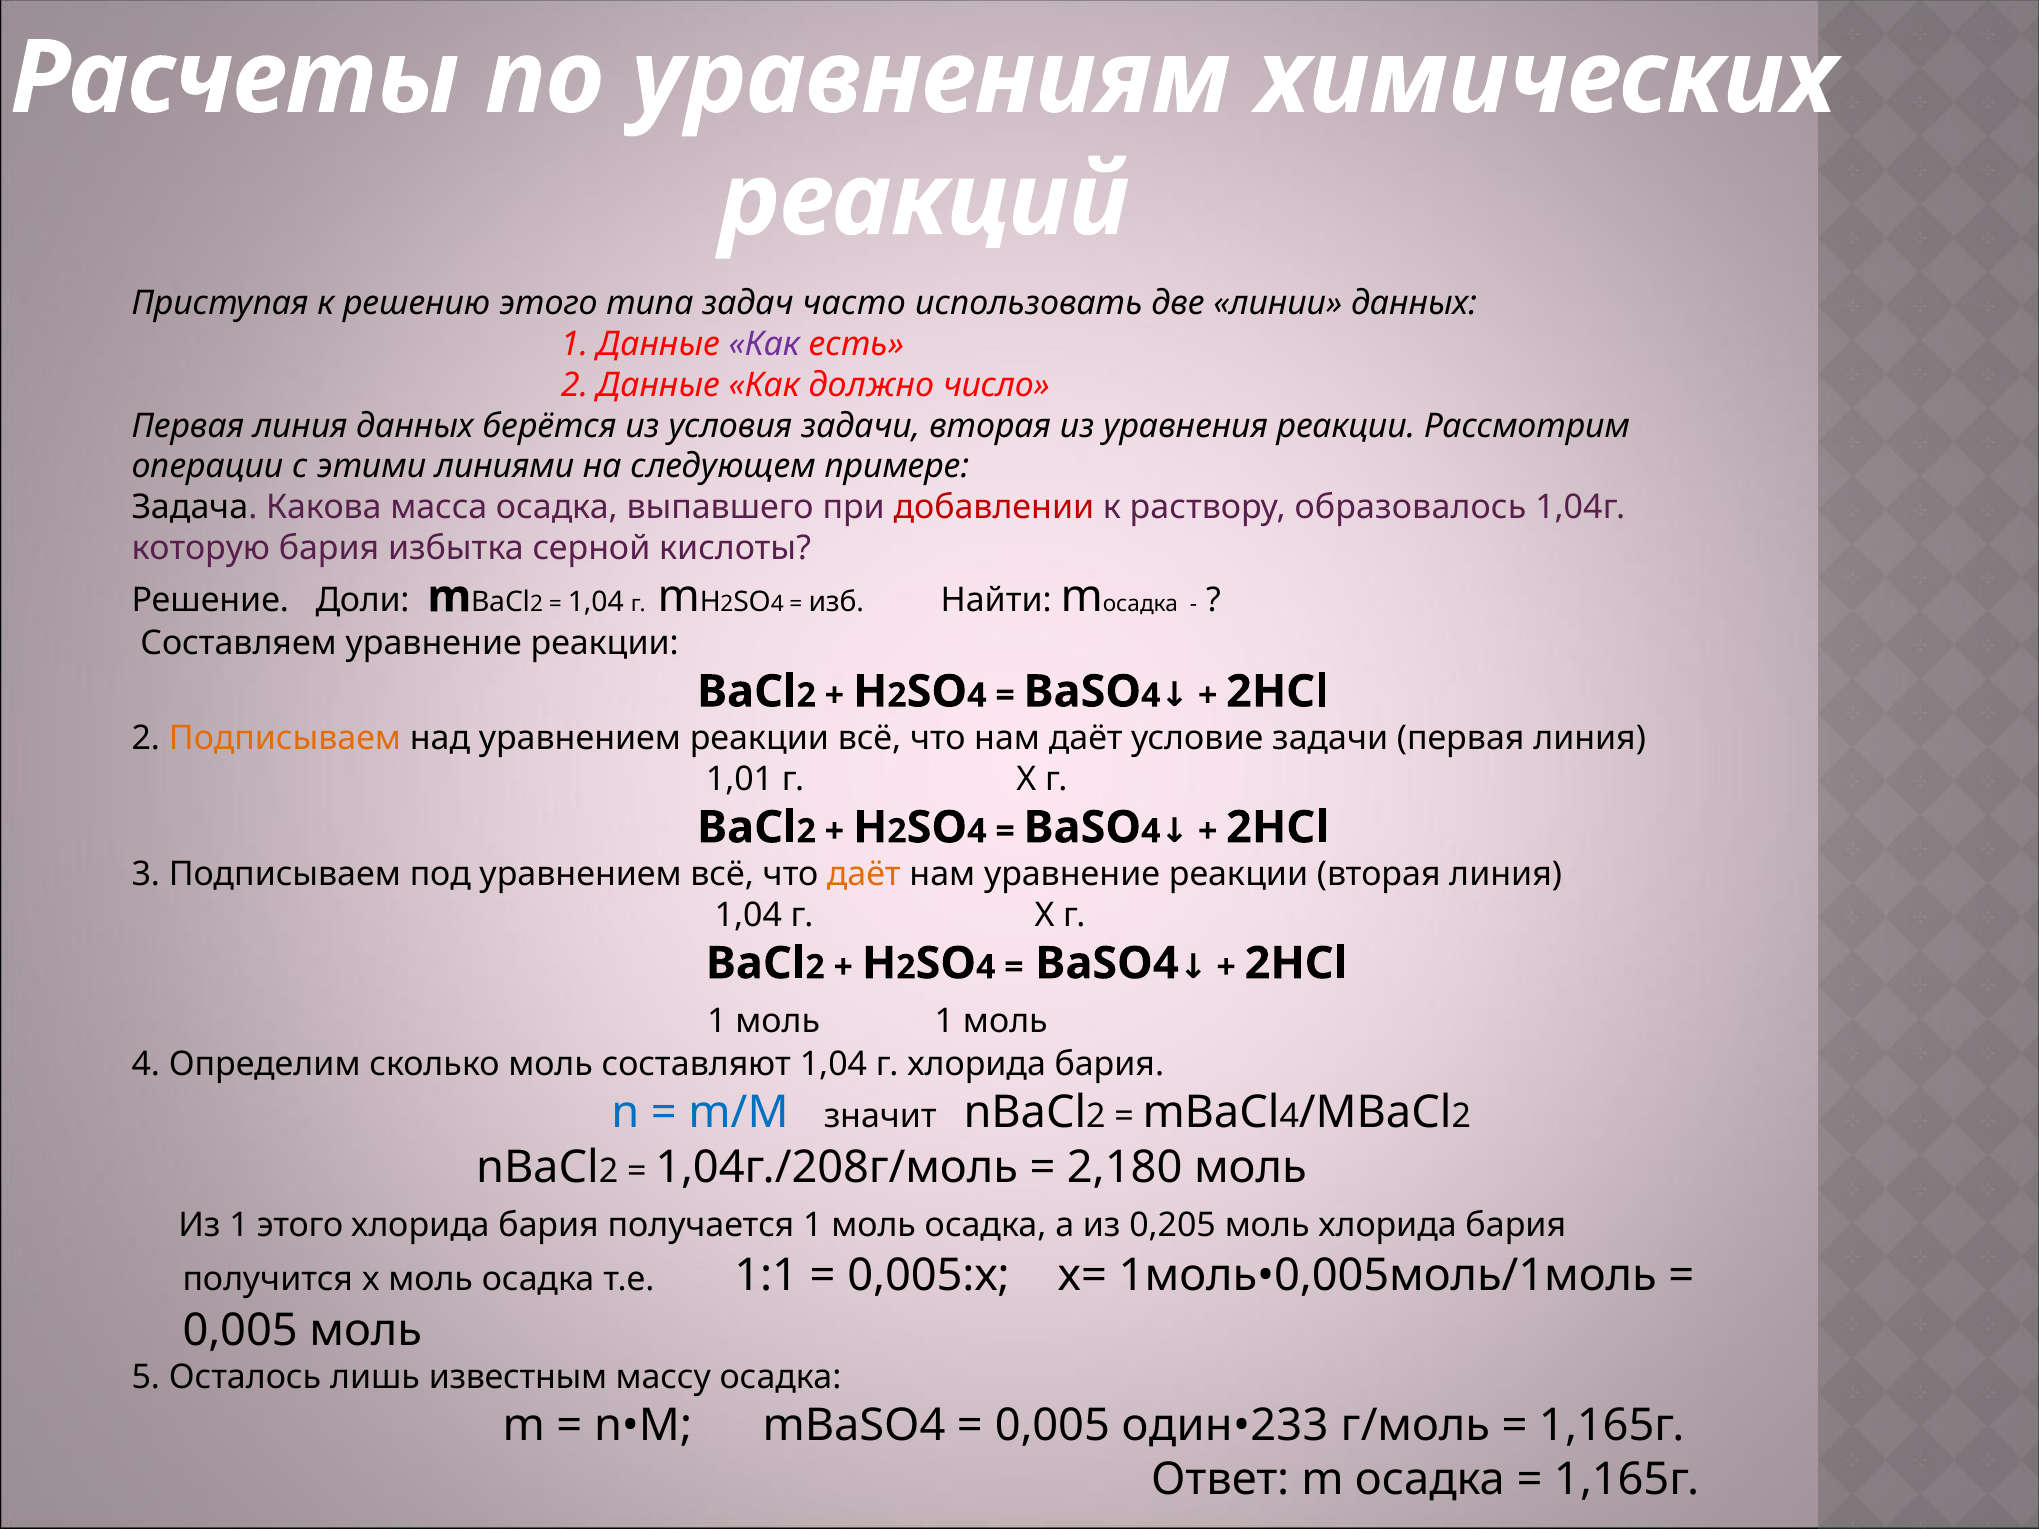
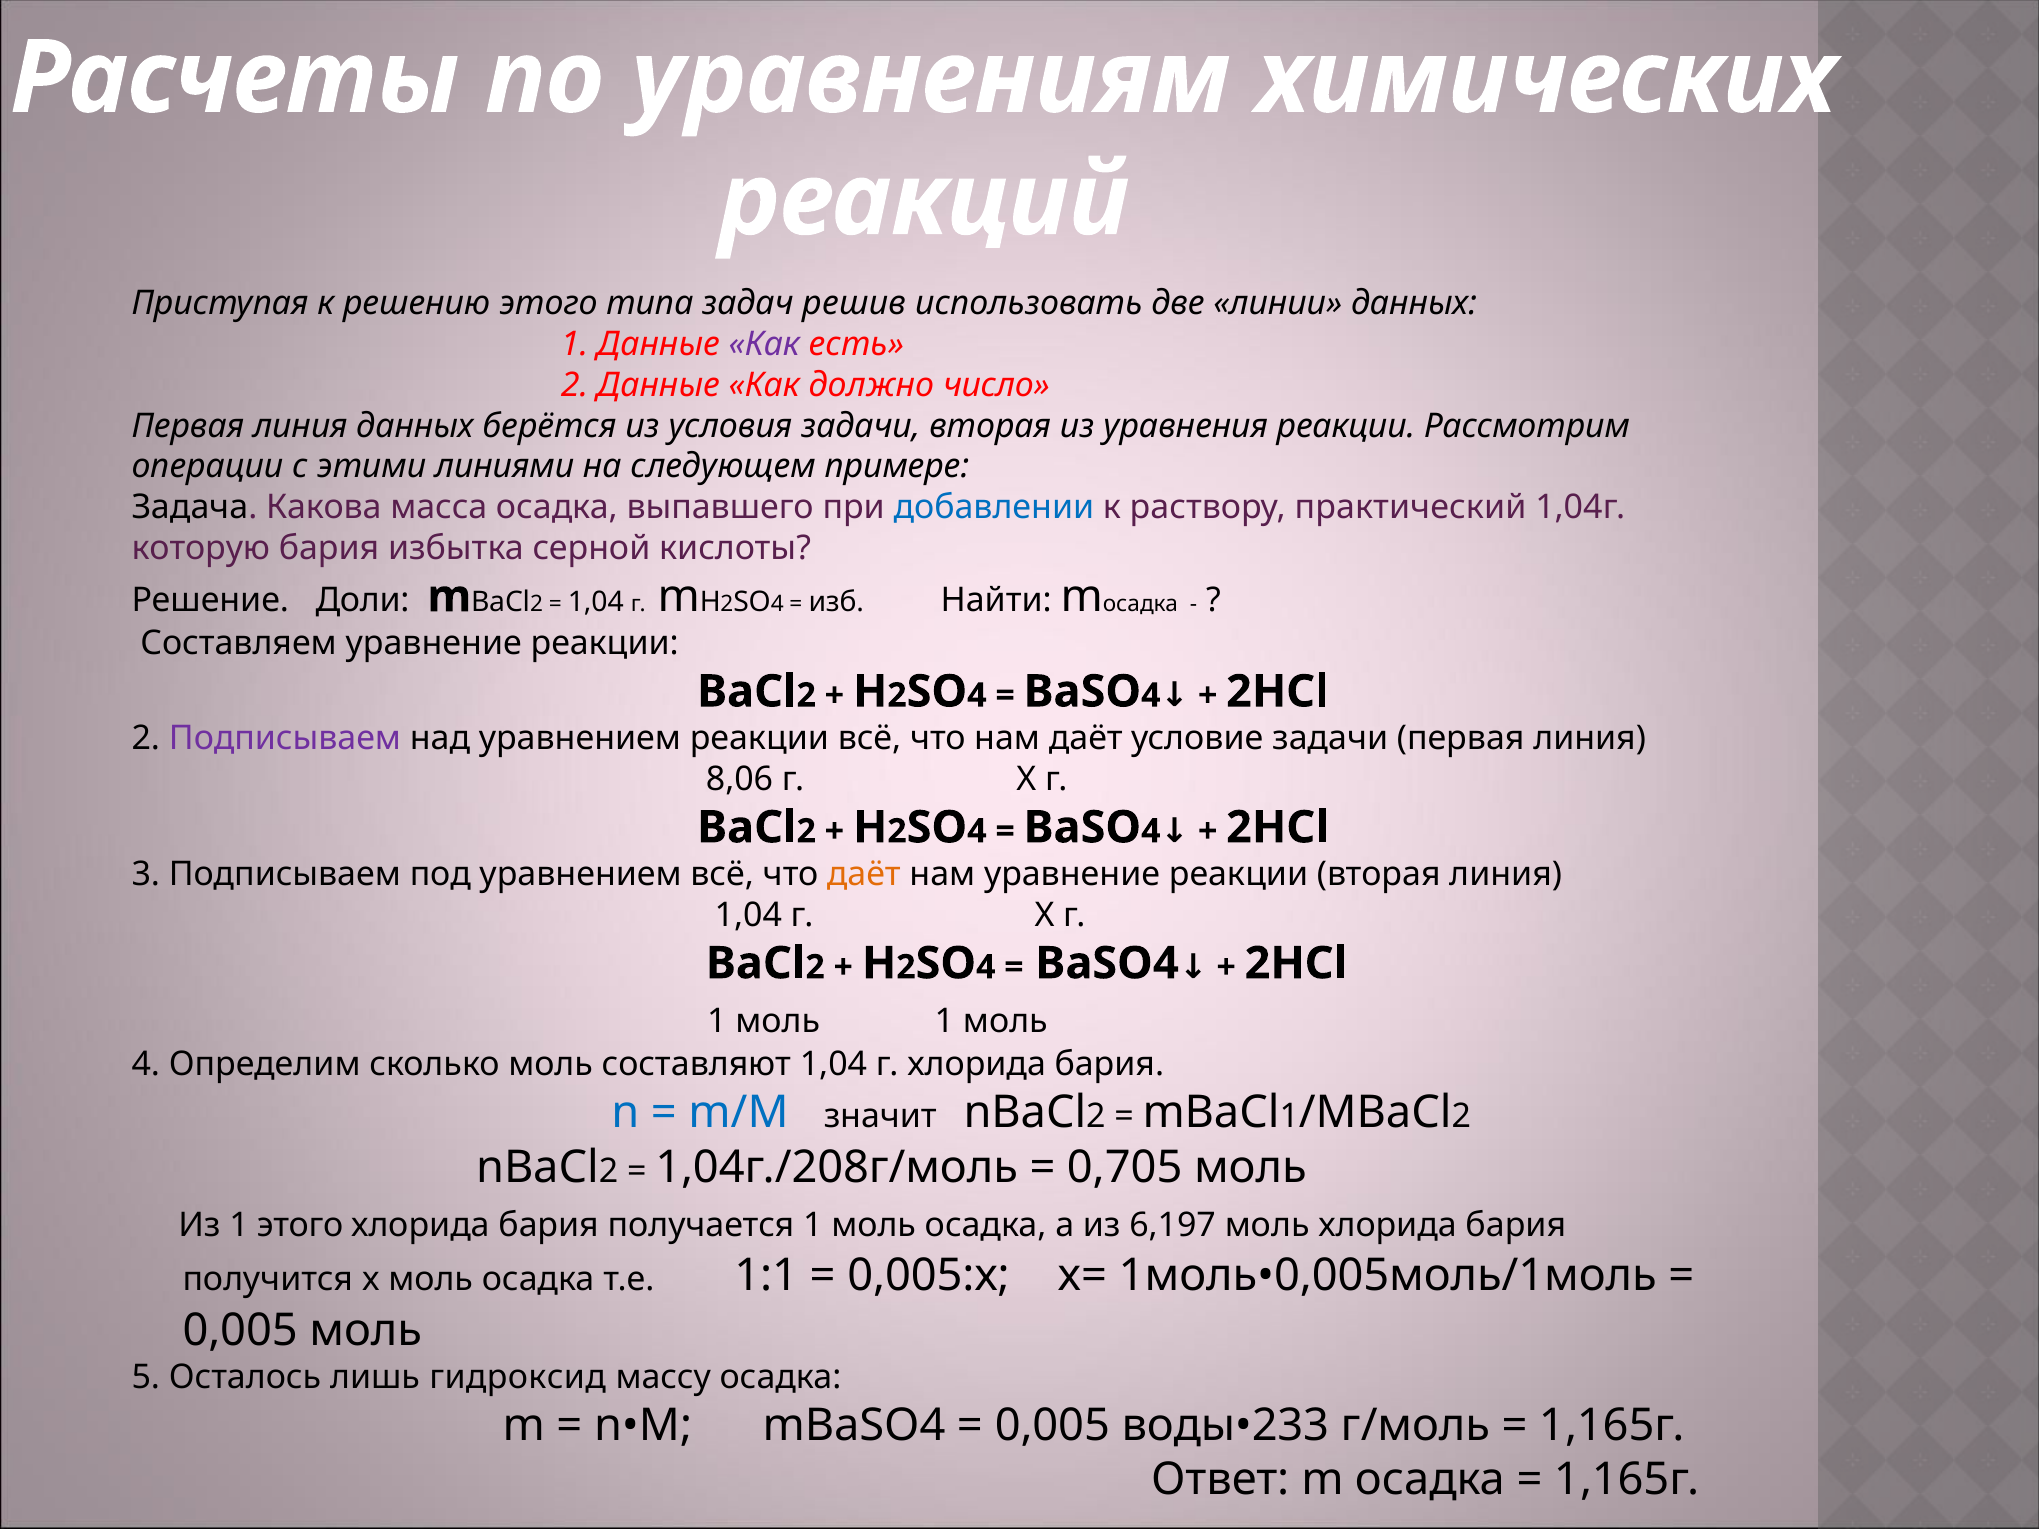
часто: часто -> решив
добавлении colour: red -> blue
образовалось: образовалось -> практический
Подписываем at (285, 738) colour: orange -> purple
1,01: 1,01 -> 8,06
4 at (1289, 1117): 4 -> 1
2,180: 2,180 -> 0,705
0,205: 0,205 -> 6,197
известным: известным -> гидроксид
один•233: один•233 -> воды•233
